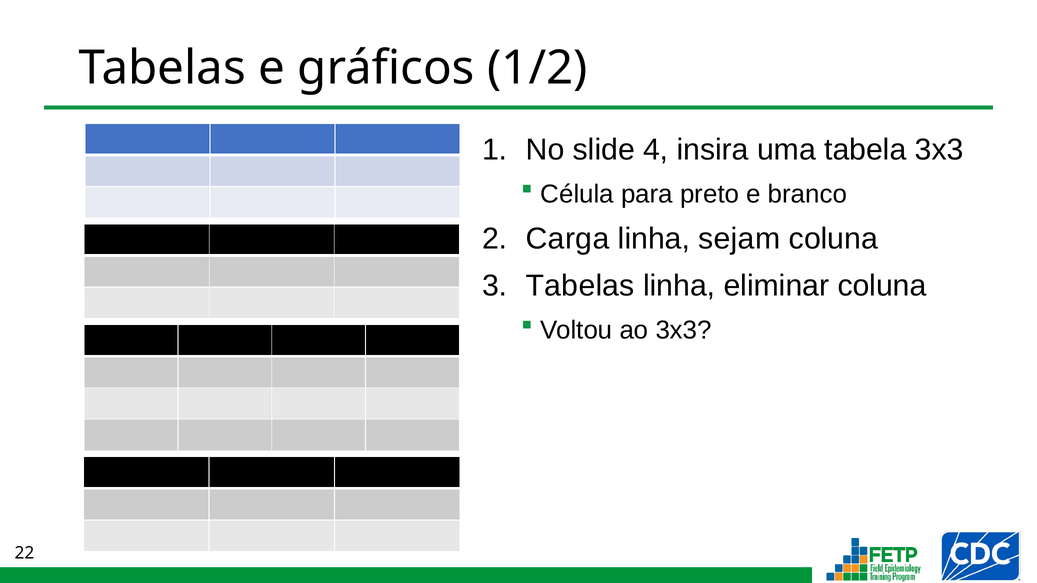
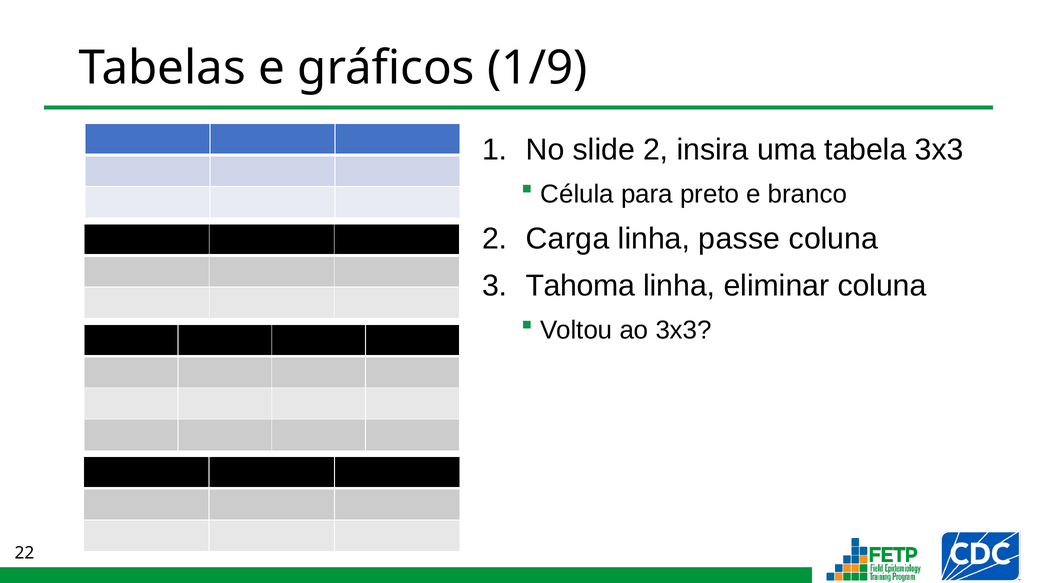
1/2: 1/2 -> 1/9
slide 4: 4 -> 2
sejam: sejam -> passe
Tabelas at (580, 286): Tabelas -> Tahoma
